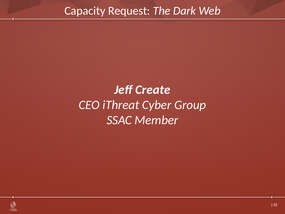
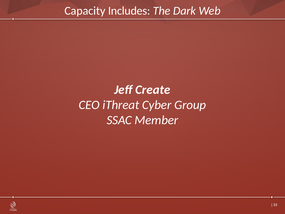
Request: Request -> Includes
